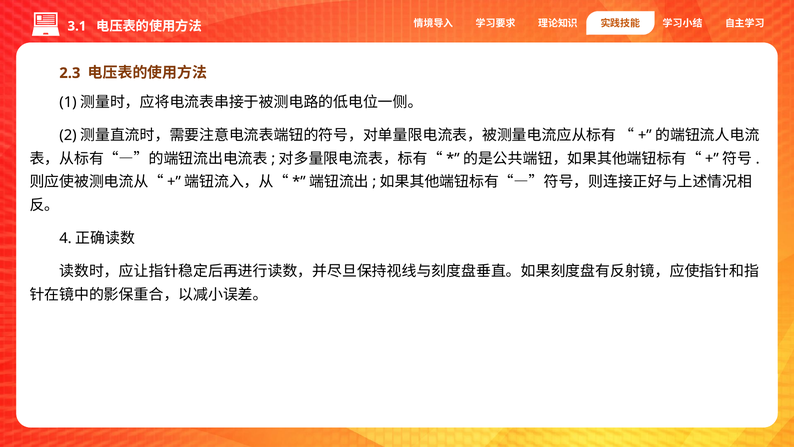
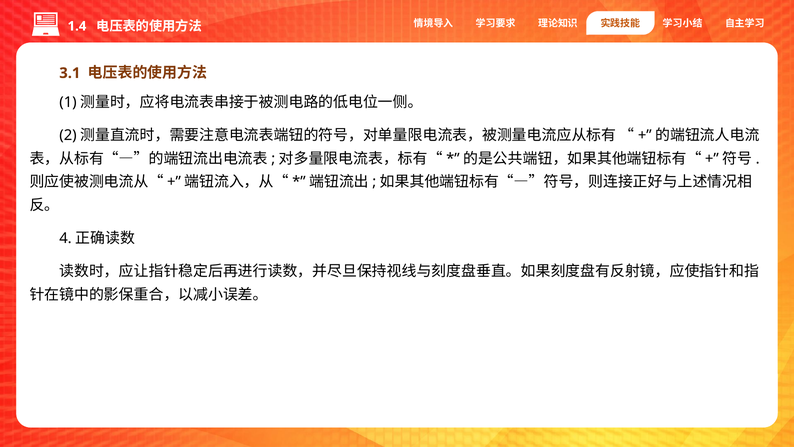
3.1: 3.1 -> 1.4
2.3: 2.3 -> 3.1
